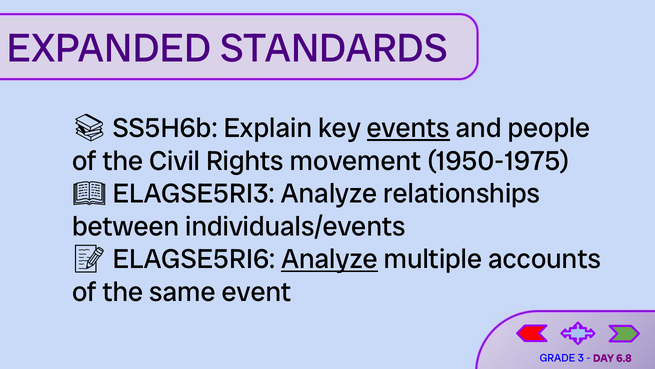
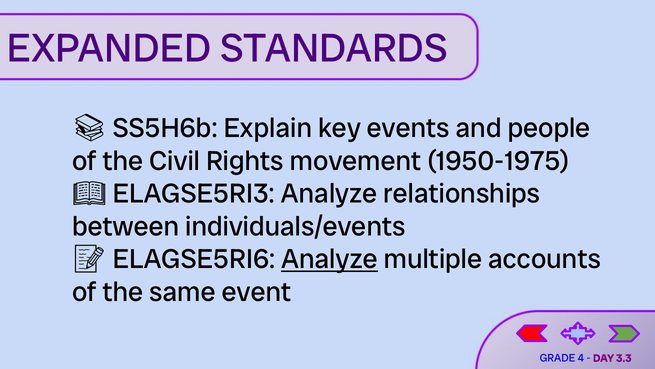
events underline: present -> none
3: 3 -> 4
6.8: 6.8 -> 3.3
